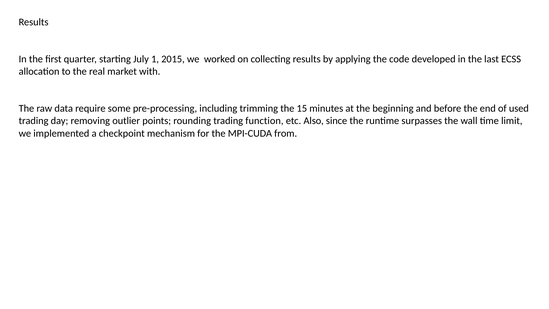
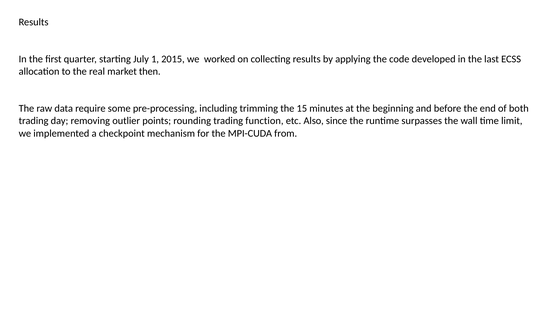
with: with -> then
used: used -> both
